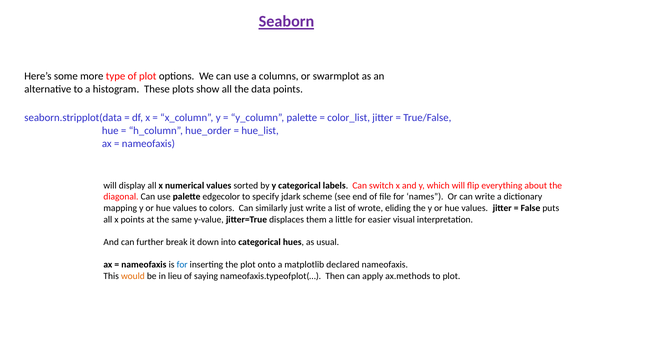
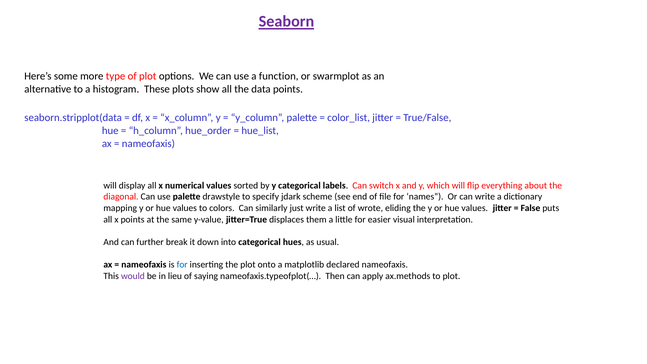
columns: columns -> function
edgecolor: edgecolor -> drawstyle
would colour: orange -> purple
